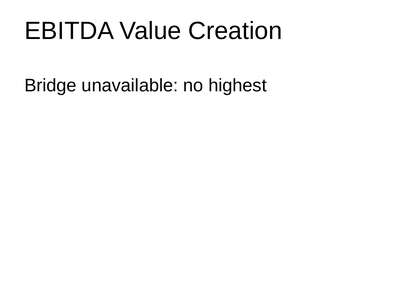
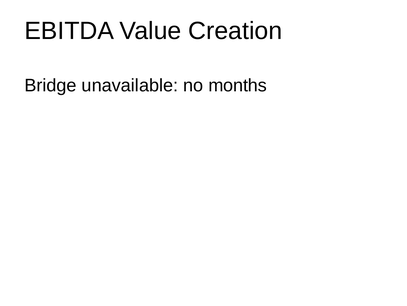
highest: highest -> months
